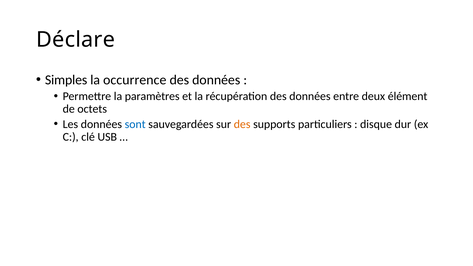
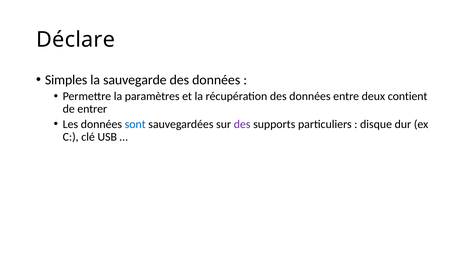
occurrence: occurrence -> sauvegarde
élément: élément -> contient
octets: octets -> entrer
des at (242, 124) colour: orange -> purple
